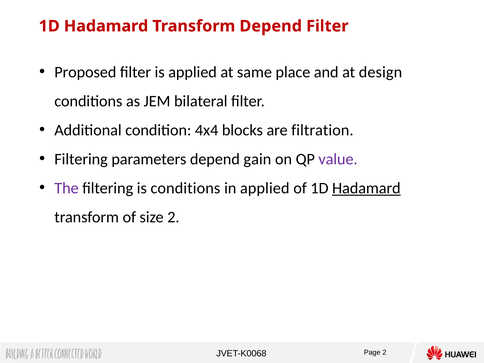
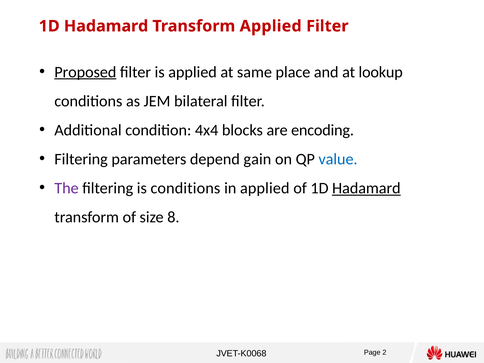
Transform Depend: Depend -> Applied
Proposed underline: none -> present
design: design -> lookup
filtration: filtration -> encoding
value colour: purple -> blue
size 2: 2 -> 8
